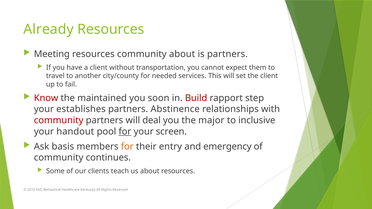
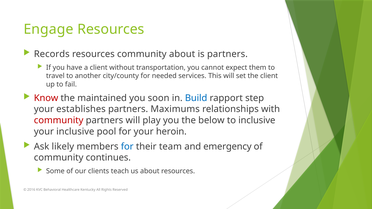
Already: Already -> Engage
Meeting: Meeting -> Records
Build colour: red -> blue
Abstinence: Abstinence -> Maximums
deal: deal -> play
major: major -> below
your handout: handout -> inclusive
for at (125, 132) underline: present -> none
screen: screen -> heroin
basis: basis -> likely
for at (127, 147) colour: orange -> blue
entry: entry -> team
